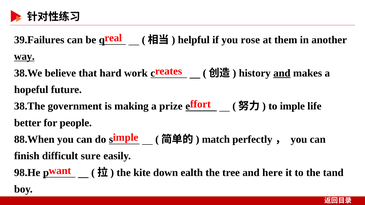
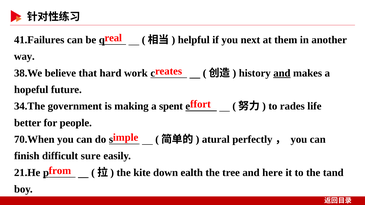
39.Failures: 39.Failures -> 41.Failures
rose: rose -> next
way underline: present -> none
38.The: 38.The -> 34.The
prize: prize -> spent
to imple: imple -> rades
88.When: 88.When -> 70.When
match: match -> atural
want: want -> from
98.He: 98.He -> 21.He
